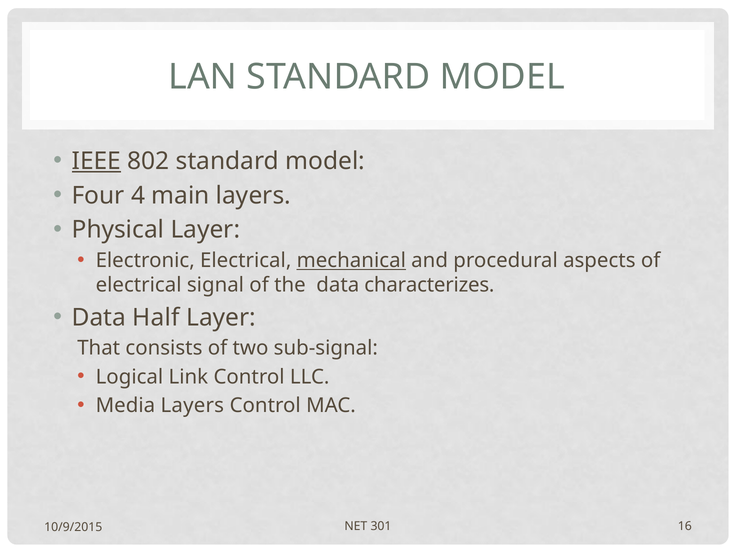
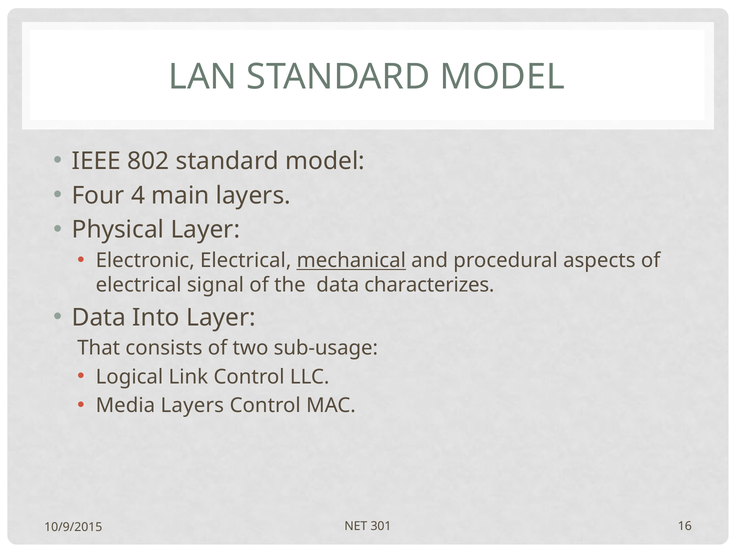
IEEE underline: present -> none
Half: Half -> Into
sub-signal: sub-signal -> sub-usage
